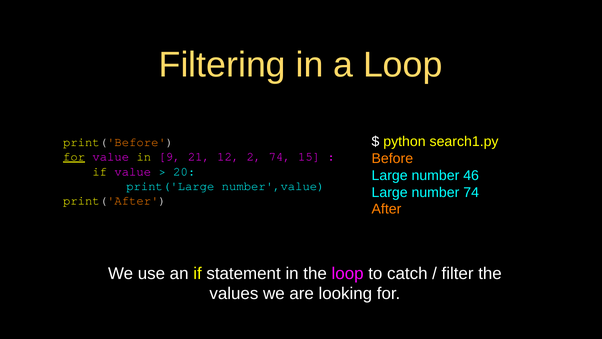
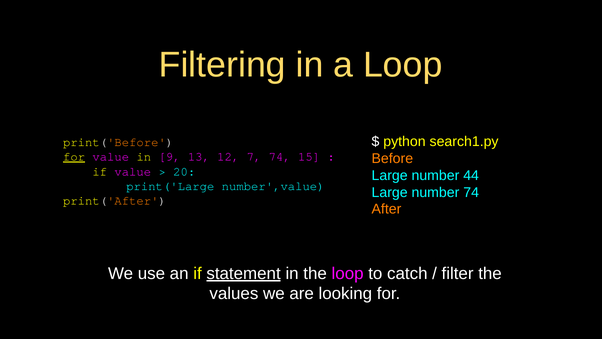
21: 21 -> 13
2: 2 -> 7
46: 46 -> 44
statement underline: none -> present
